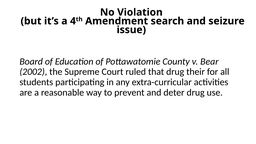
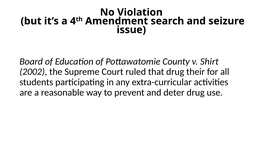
Bear: Bear -> Shirt
